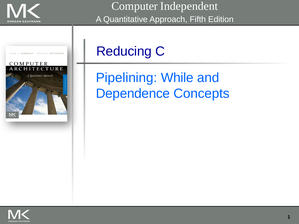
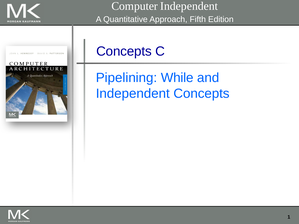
Reducing at (124, 51): Reducing -> Concepts
Dependence at (133, 94): Dependence -> Independent
